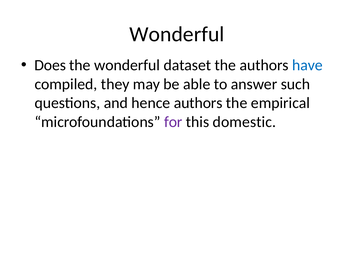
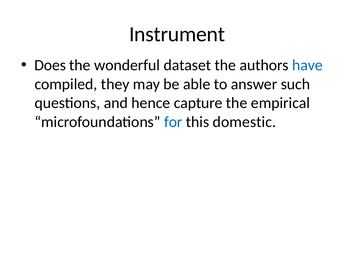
Wonderful at (177, 34): Wonderful -> Instrument
hence authors: authors -> capture
for colour: purple -> blue
